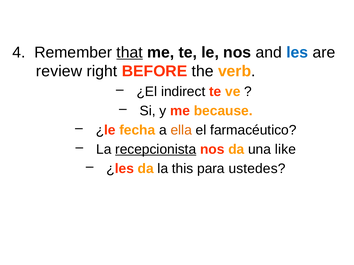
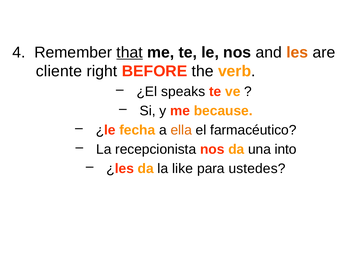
les colour: blue -> orange
review: review -> cliente
indirect: indirect -> speaks
recepcionista underline: present -> none
like: like -> into
this: this -> like
